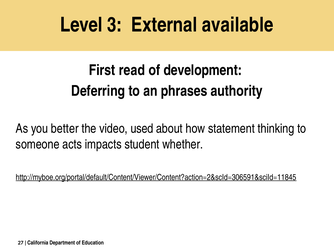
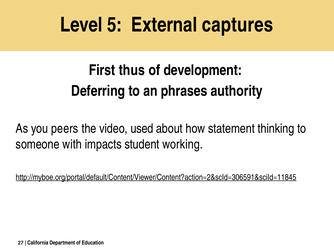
3: 3 -> 5
available: available -> captures
read: read -> thus
better: better -> peers
acts: acts -> with
whether: whether -> working
